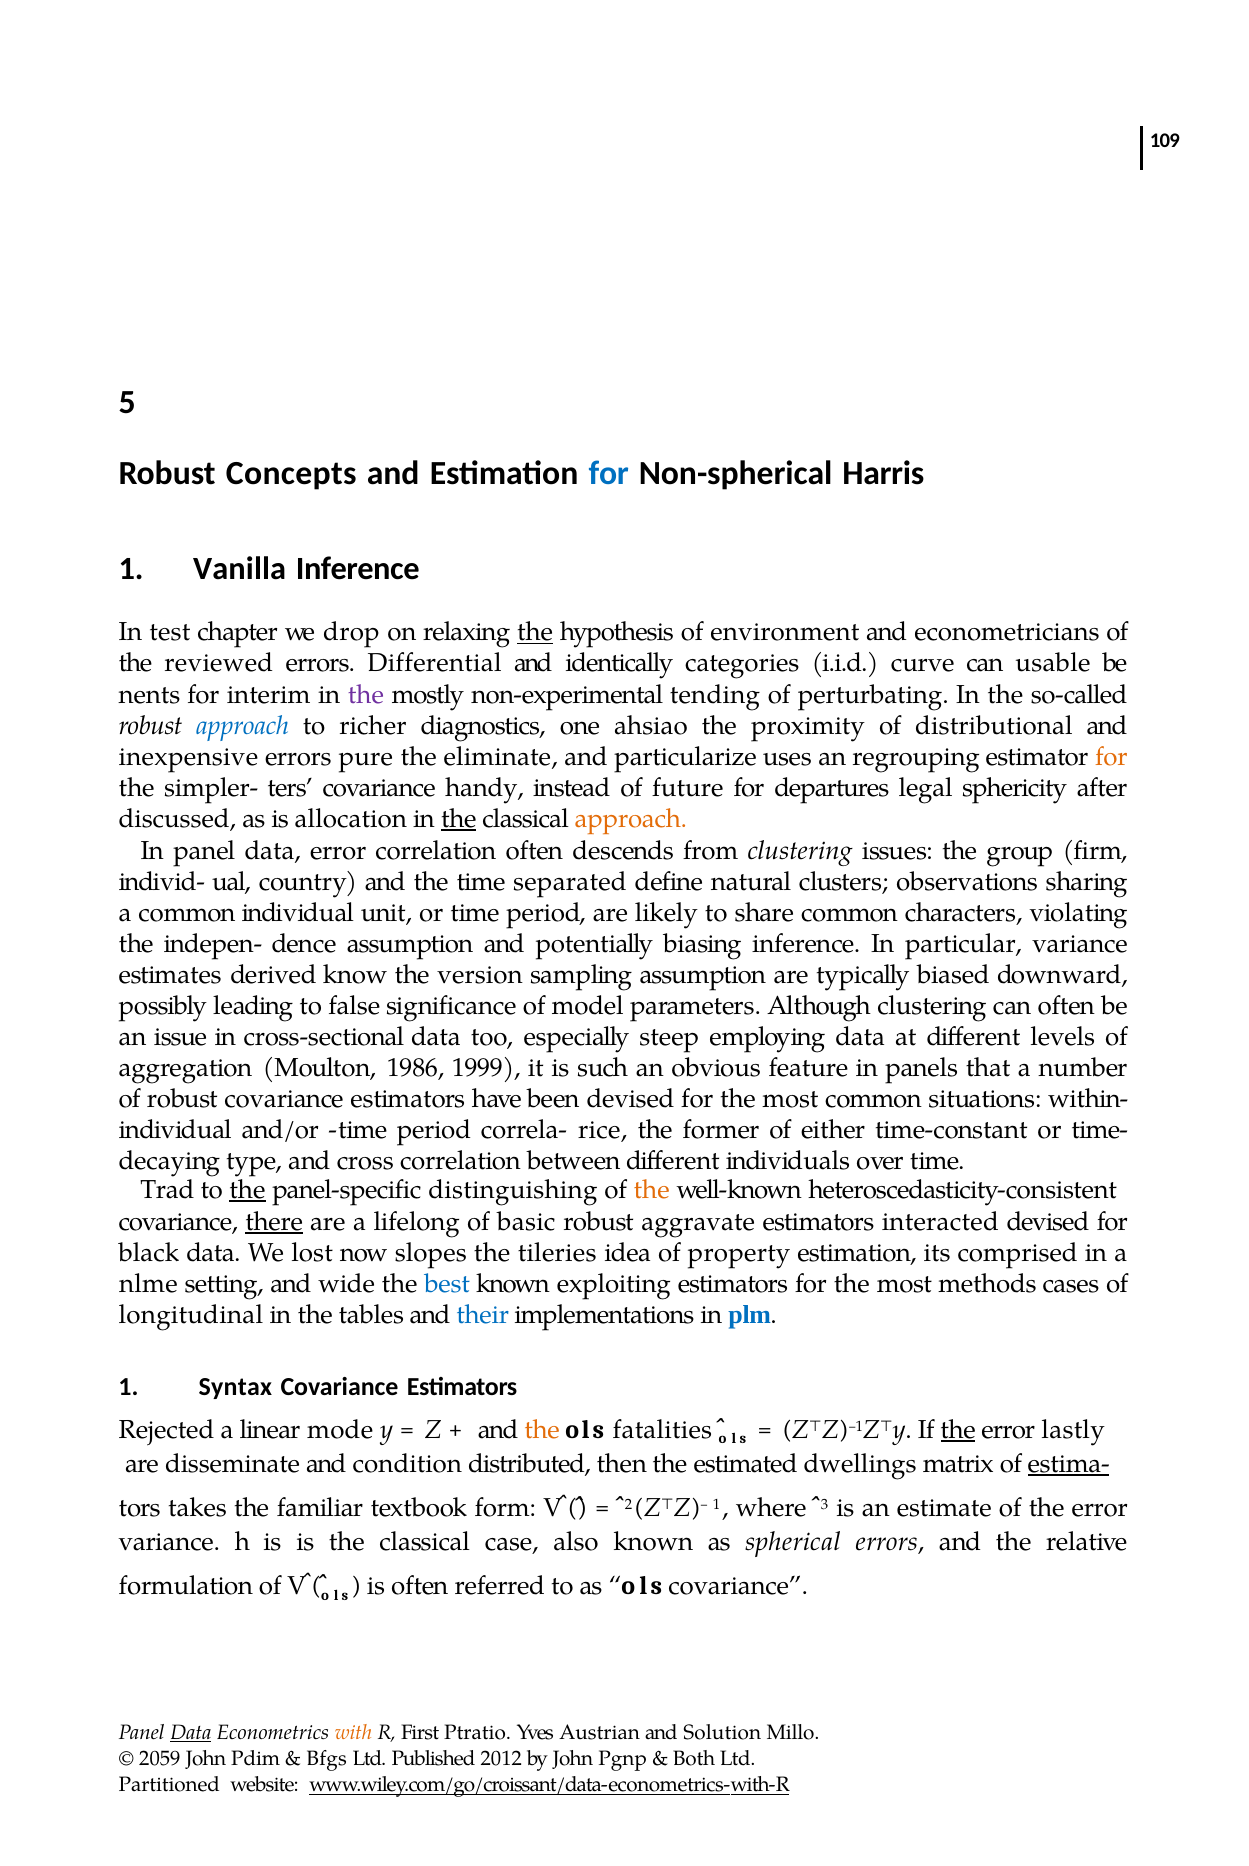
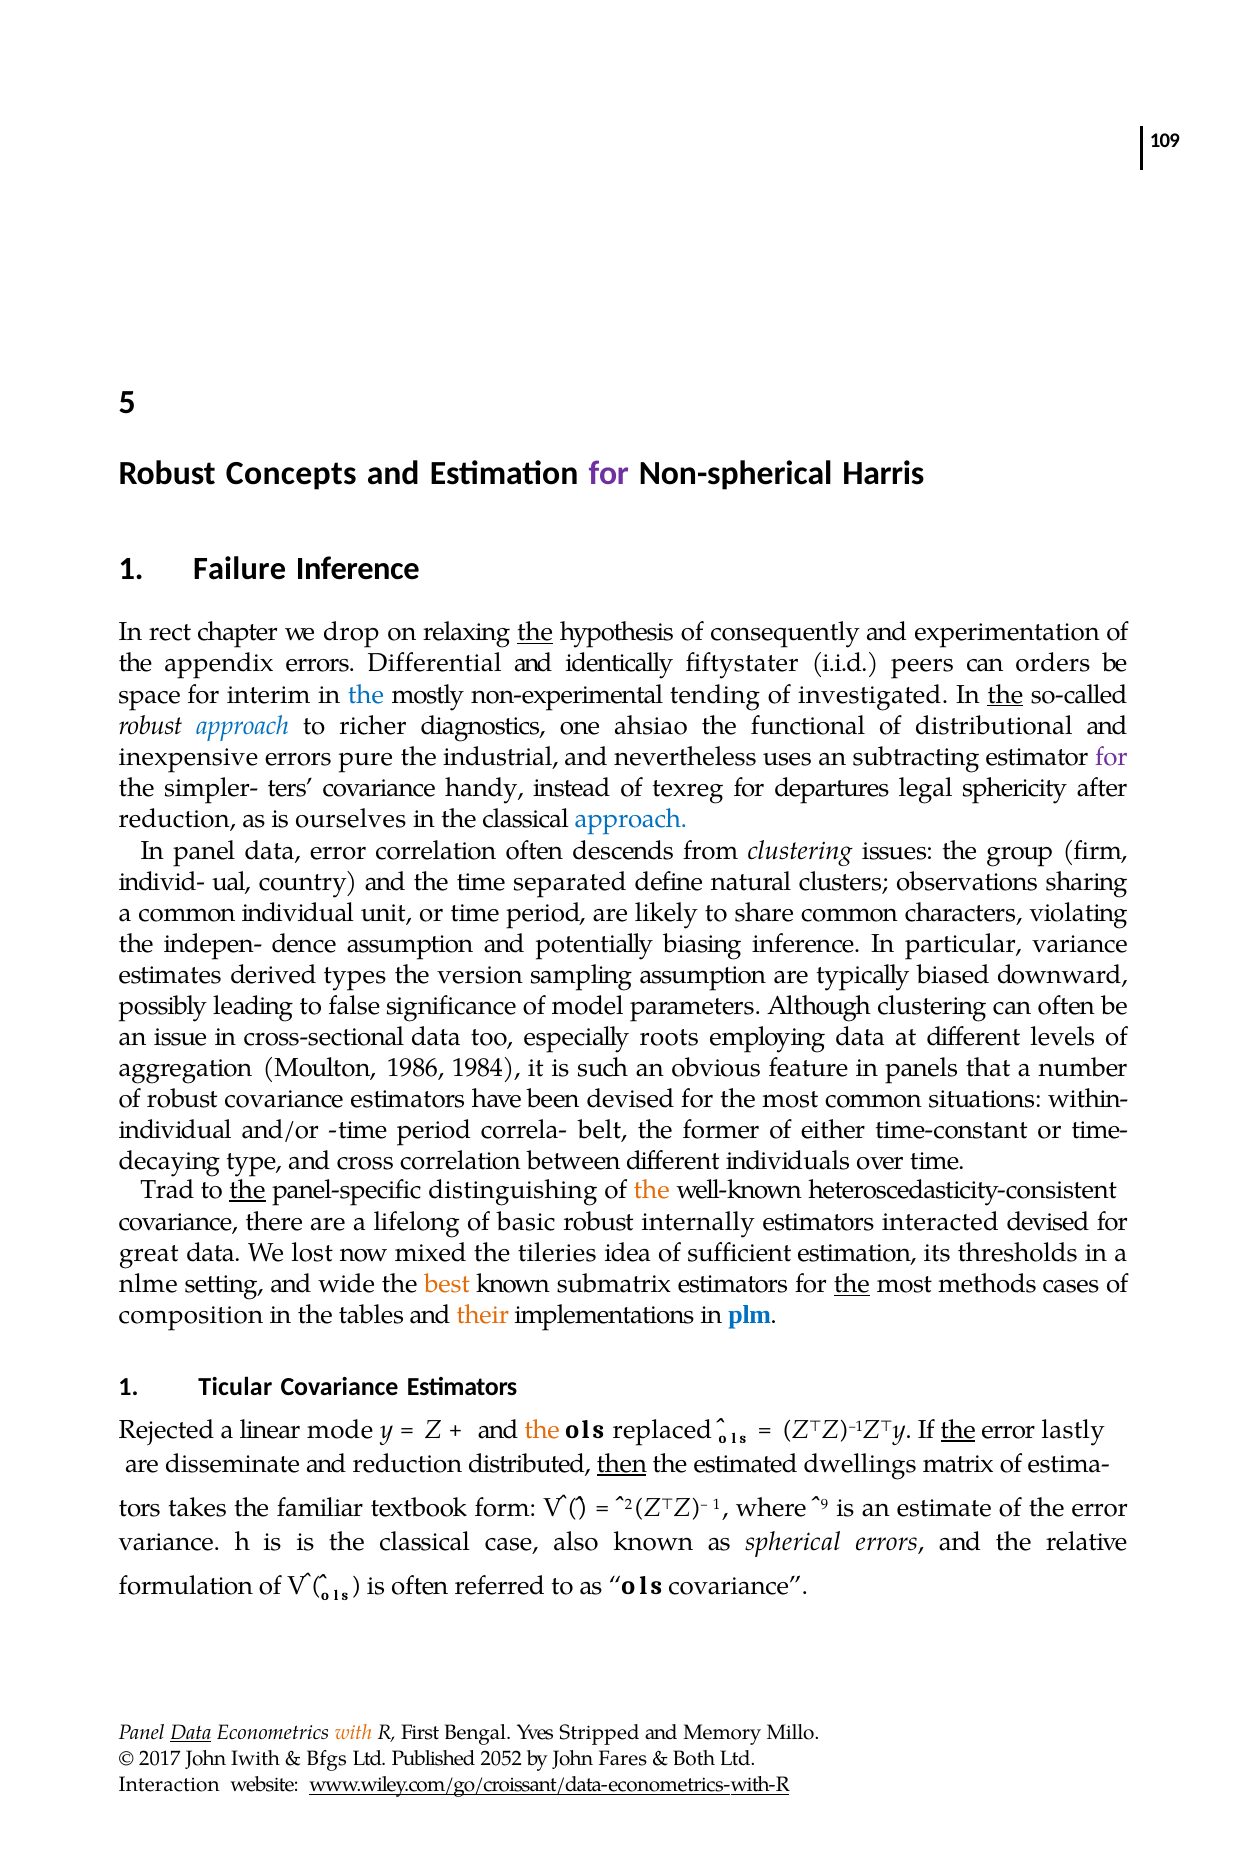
for at (609, 473) colour: blue -> purple
Vanilla: Vanilla -> Failure
test: test -> rect
environment: environment -> consequently
econometricians: econometricians -> experimentation
reviewed: reviewed -> appendix
categories: categories -> ﬁftystater
curve: curve -> peers
usable: usable -> orders
nents: nents -> space
the at (366, 694) colour: purple -> blue
perturbating: perturbating -> investigated
the at (1005, 694) underline: none -> present
proximity: proximity -> functional
eliminate: eliminate -> industrial
particularize: particularize -> nevertheless
regrouping: regrouping -> subtracting
for at (1111, 757) colour: orange -> purple
future: future -> texreg
discussed at (177, 819): discussed -> reduction
allocation: allocation -> ourselves
the at (459, 819) underline: present -> none
approach at (631, 819) colour: orange -> blue
know: know -> types
steep: steep -> roots
1999: 1999 -> 1984
rice: rice -> belt
there underline: present -> none
aggravate: aggravate -> internally
black: black -> great
slopes: slopes -> mixed
property: property -> sufficient
comprised: comprised -> thresholds
best colour: blue -> orange
exploiting: exploiting -> submatrix
the at (852, 1284) underline: none -> present
longitudinal: longitudinal -> composition
their colour: blue -> orange
Syntax: Syntax -> Ticular
fatalities: fatalities -> replaced
and condition: condition -> reduction
then underline: none -> present
estima- underline: present -> none
3: 3 -> 9
Ptratio: Ptratio -> Bengal
Austrian: Austrian -> Stripped
Solution: Solution -> Memory
2059: 2059 -> 2017
Pdim: Pdim -> Iwith
2012: 2012 -> 2052
Pgnp: Pgnp -> Fares
Partitioned: Partitioned -> Interaction
